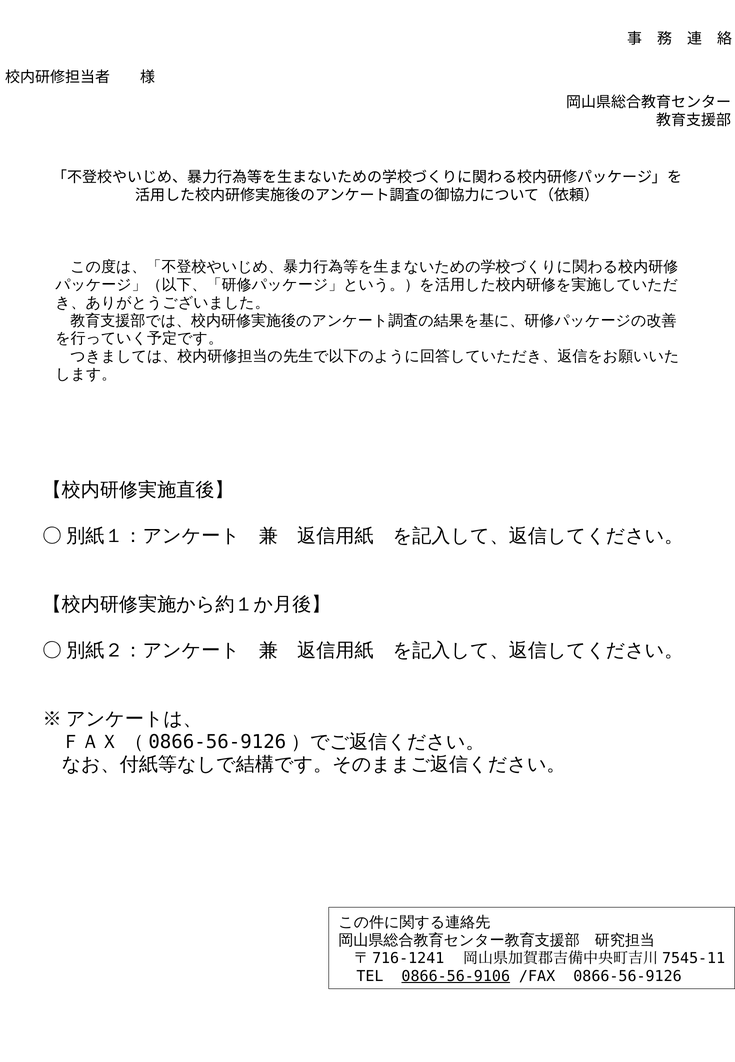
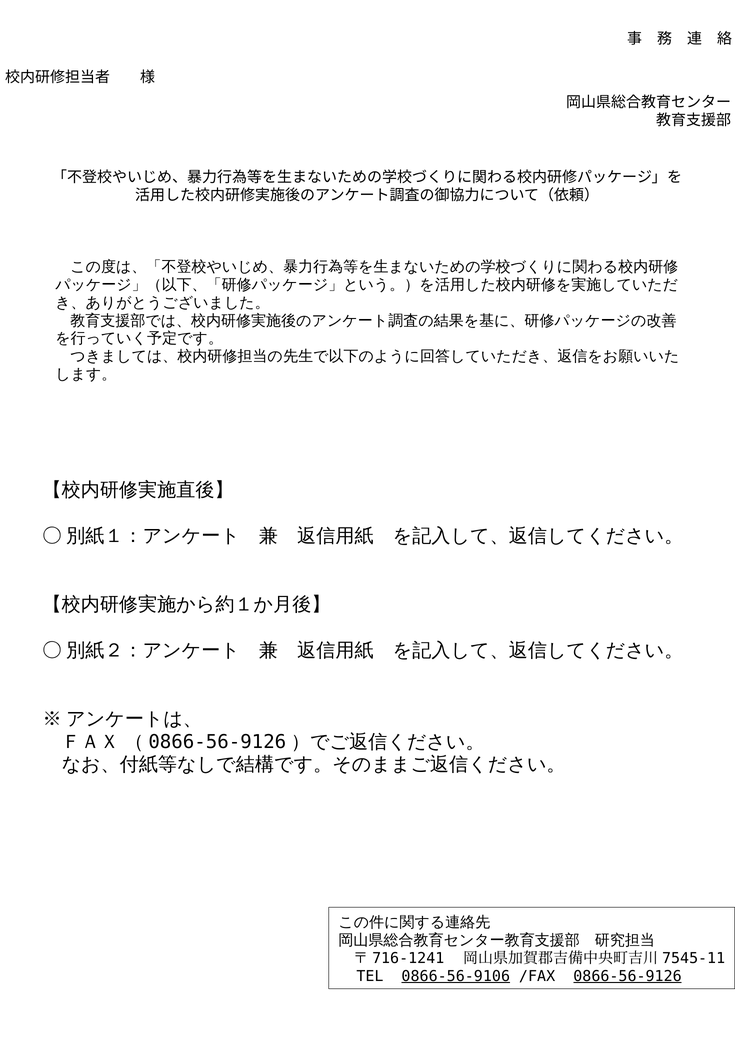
0866-56-9126 underline: none -> present
